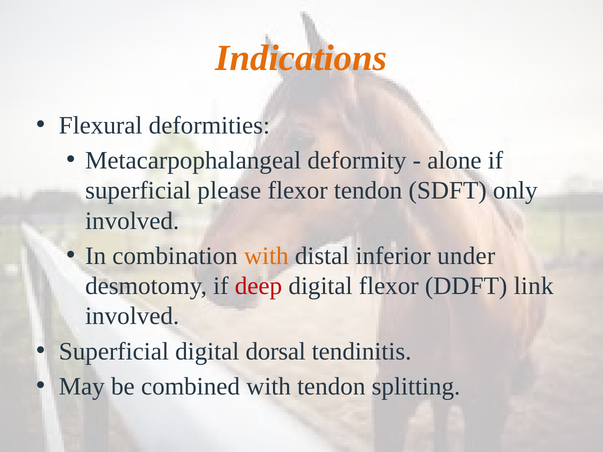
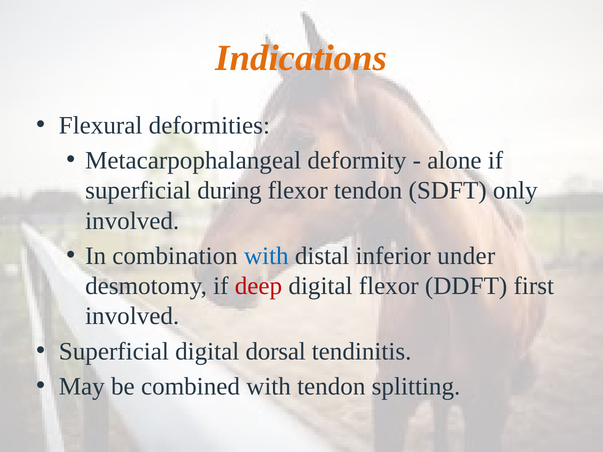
please: please -> during
with at (266, 256) colour: orange -> blue
link: link -> first
